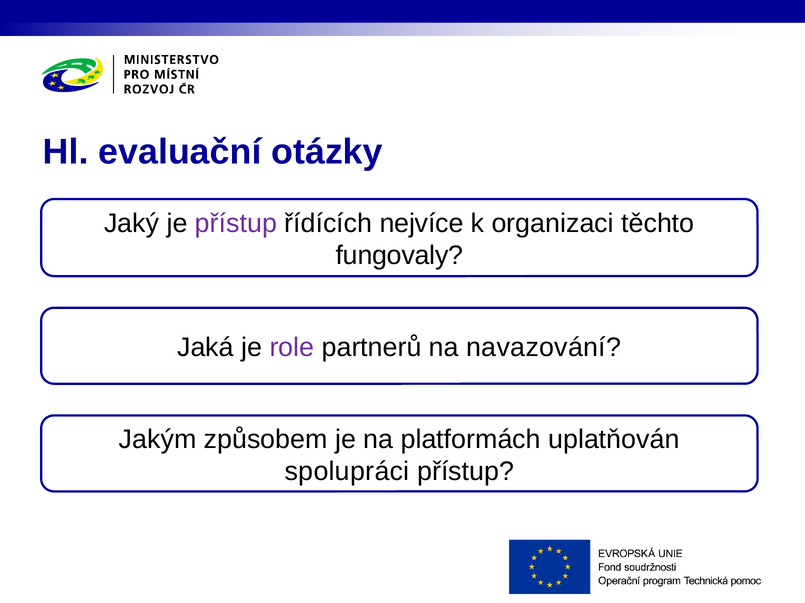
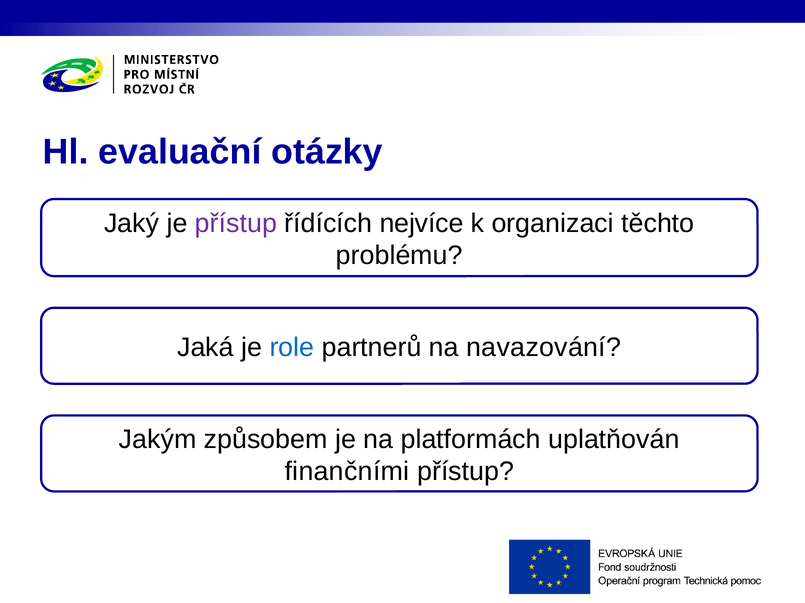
fungovaly: fungovaly -> problému
role colour: purple -> blue
spolupráci: spolupráci -> finančními
